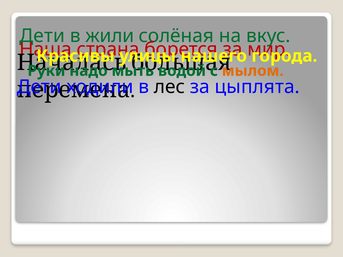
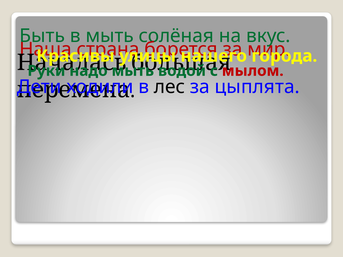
Дети at (42, 36): Дети -> Быть
в жили: жили -> мыть
мылом colour: orange -> red
